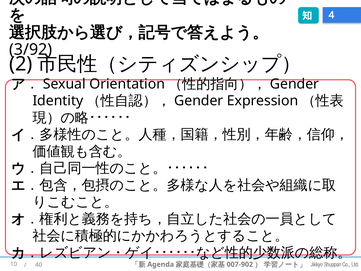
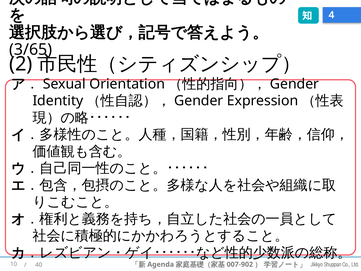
3/92: 3/92 -> 3/65
